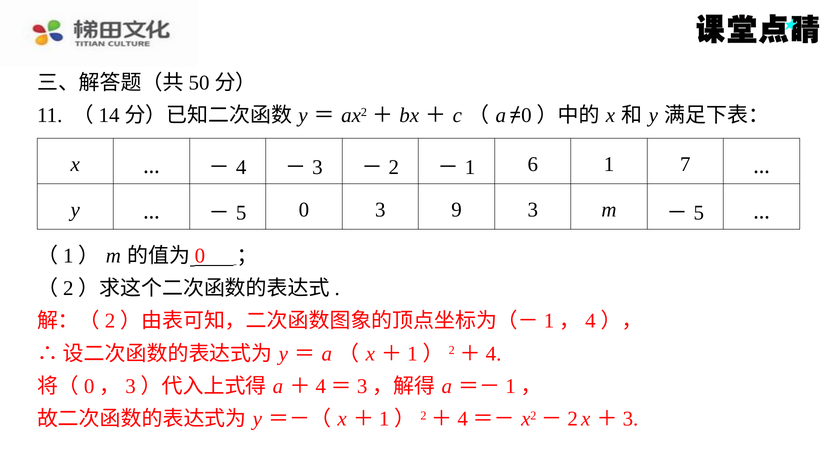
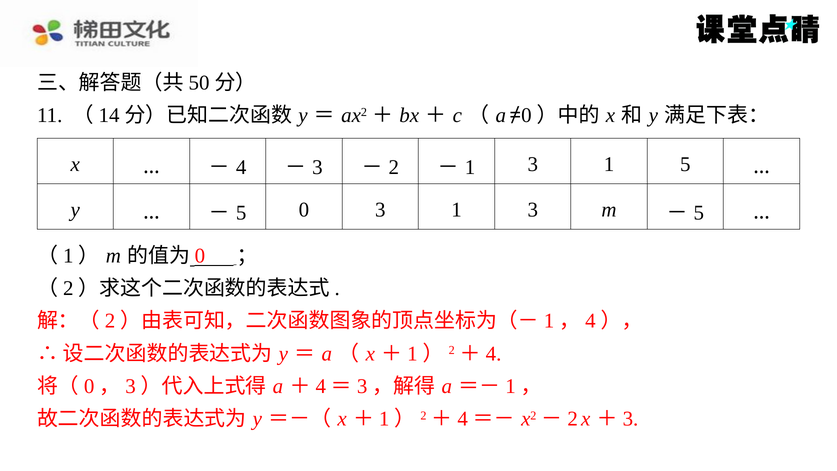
6 at (533, 164): 6 -> 3
1 7: 7 -> 5
0 3 9: 9 -> 1
